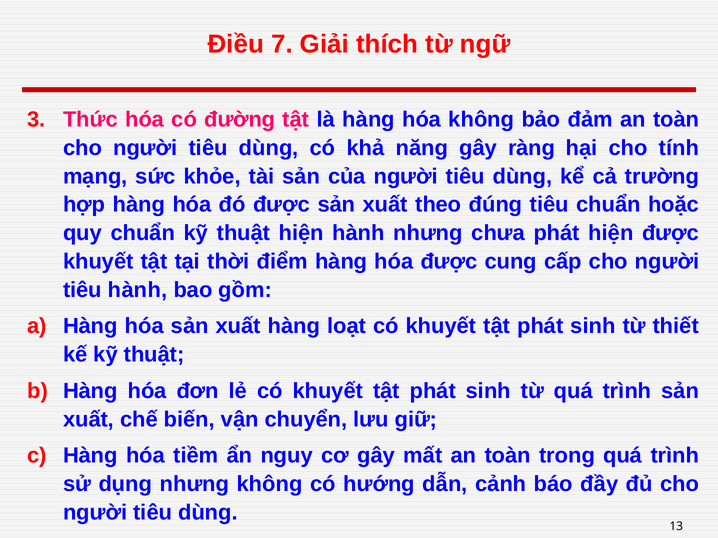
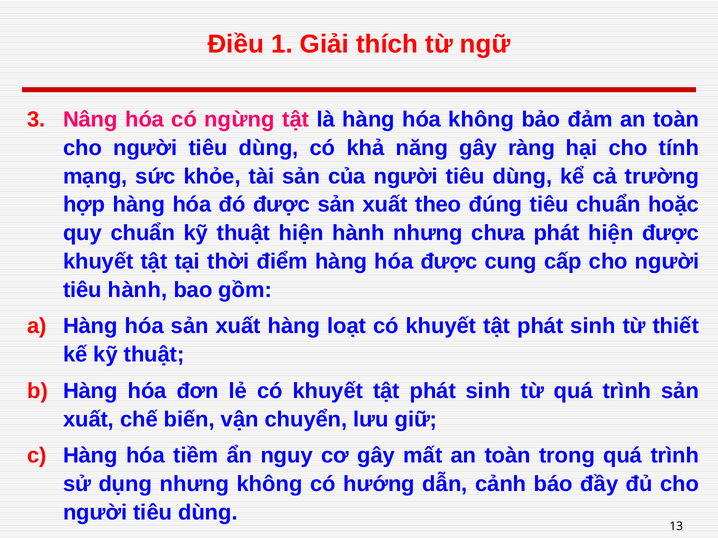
7: 7 -> 1
Thức: Thức -> Nâng
đường: đường -> ngừng
